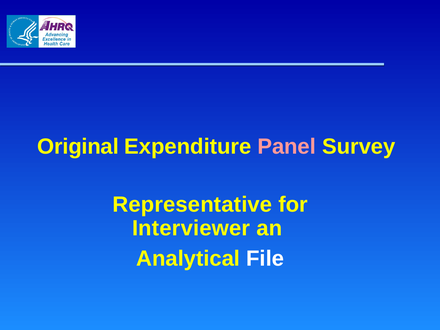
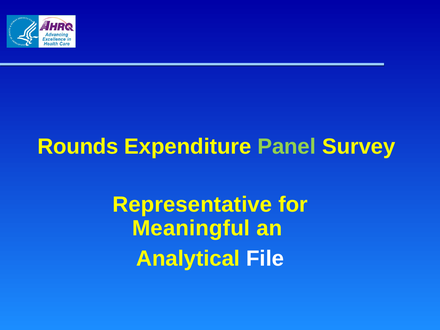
Original: Original -> Rounds
Panel colour: pink -> light green
Interviewer: Interviewer -> Meaningful
